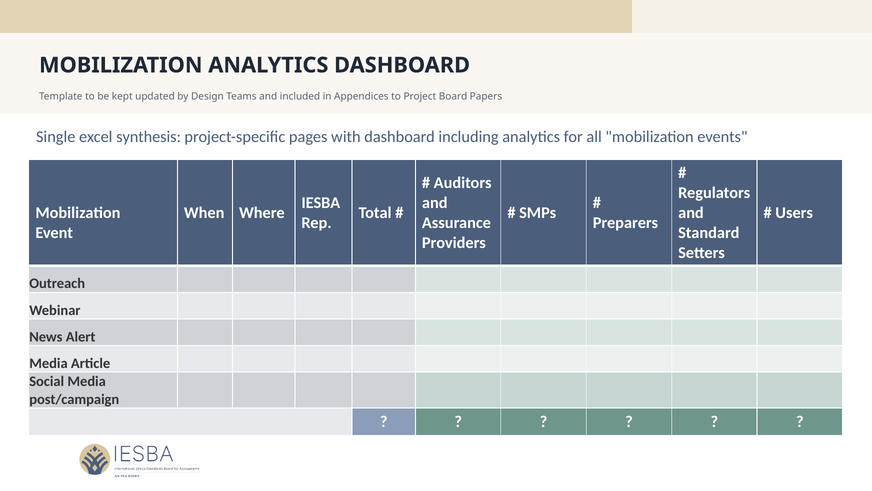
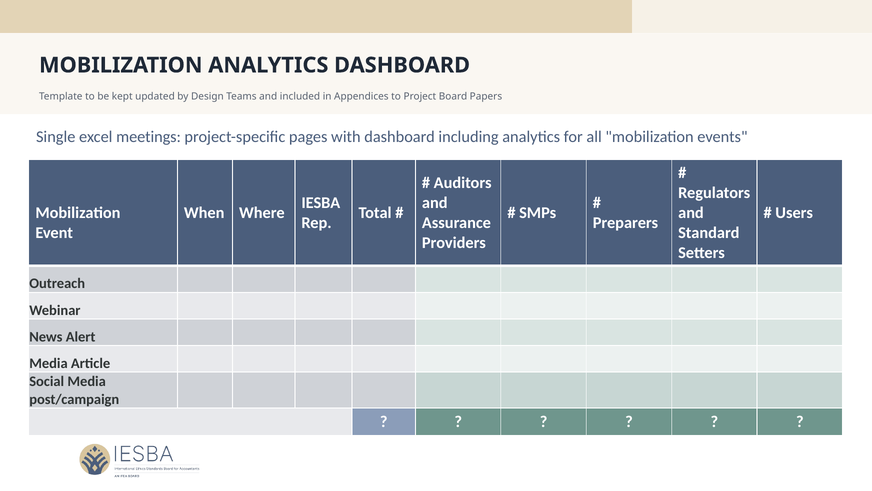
synthesis: synthesis -> meetings
